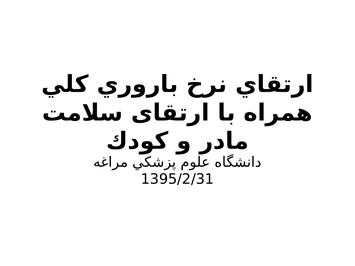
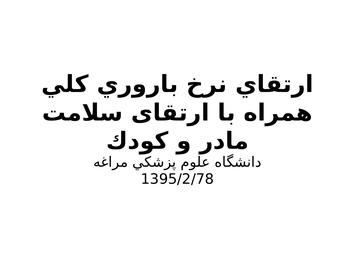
1395/2/31: 1395/2/31 -> 1395/2/78
